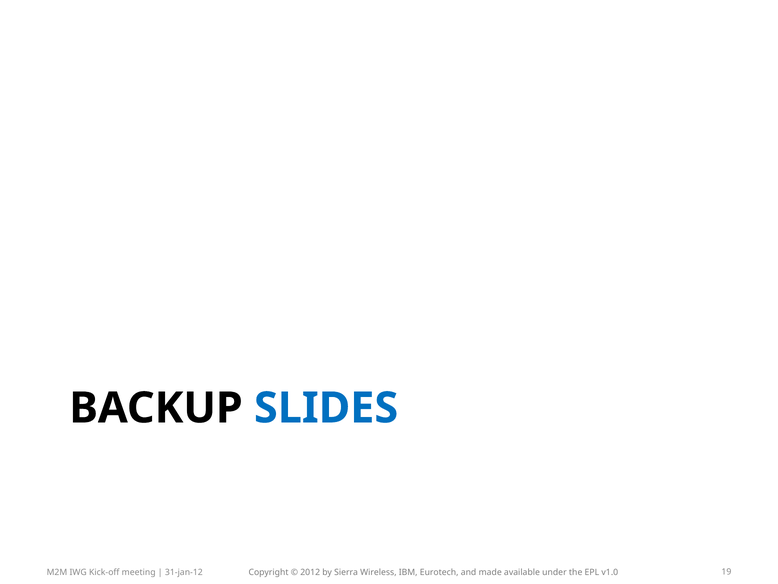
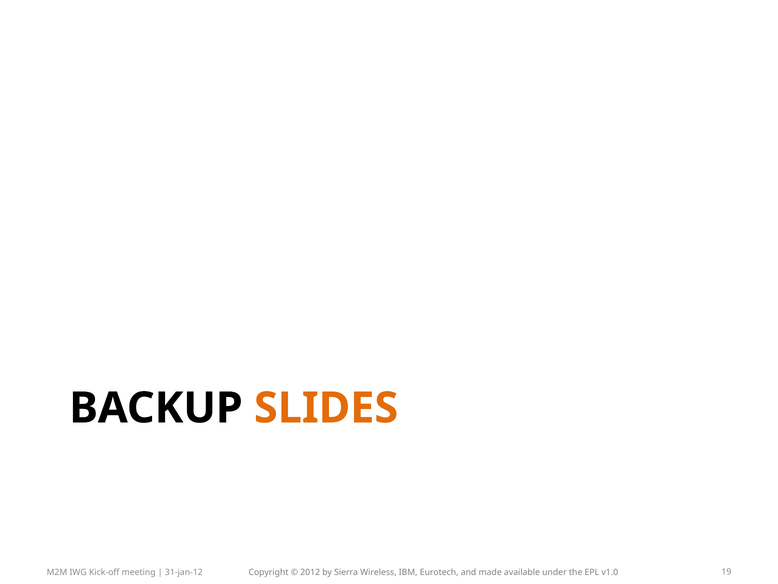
SLIDES colour: blue -> orange
